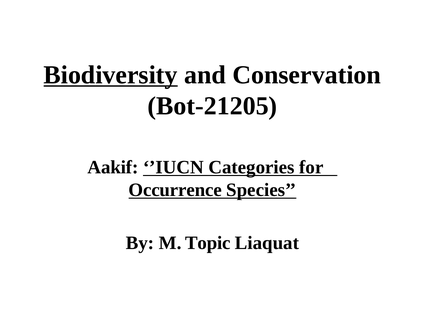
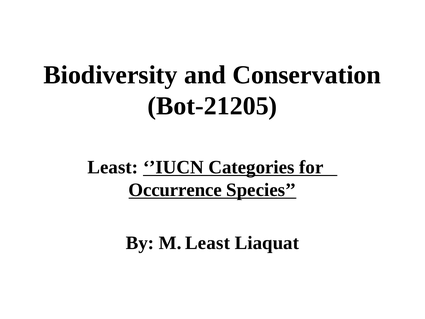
Biodiversity underline: present -> none
Aakif at (113, 167): Aakif -> Least
M Topic: Topic -> Least
